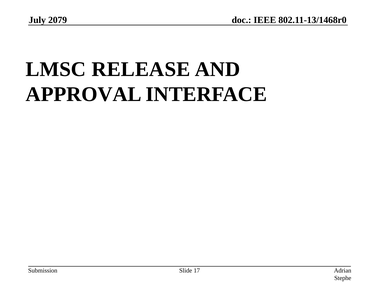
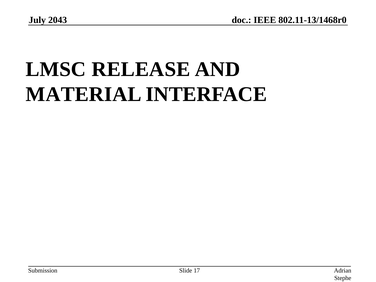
2079: 2079 -> 2043
APPROVAL: APPROVAL -> MATERIAL
